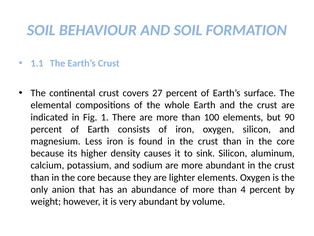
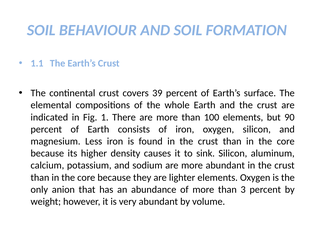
27: 27 -> 39
4: 4 -> 3
